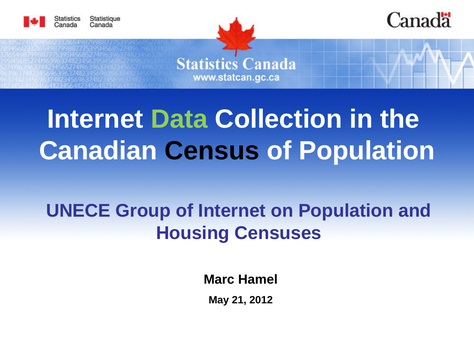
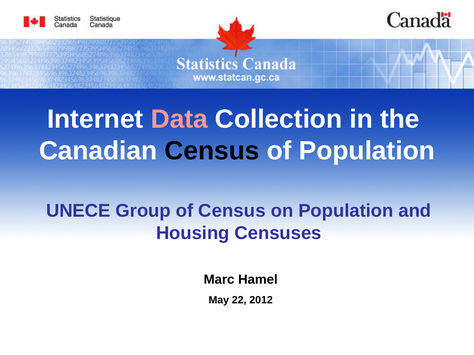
Data colour: light green -> pink
of Internet: Internet -> Census
21: 21 -> 22
